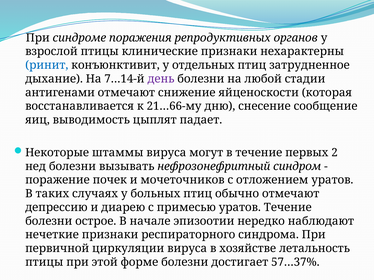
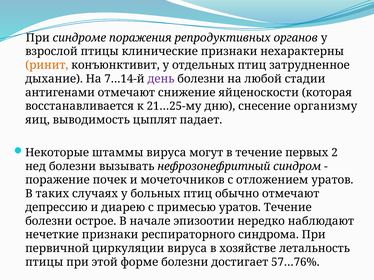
ринит colour: blue -> orange
21…66-му: 21…66-му -> 21…25-му
сообщение: сообщение -> организму
57…37%: 57…37% -> 57…76%
